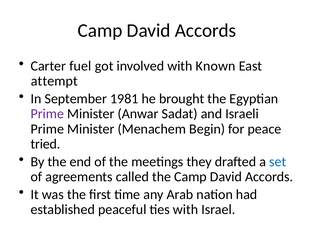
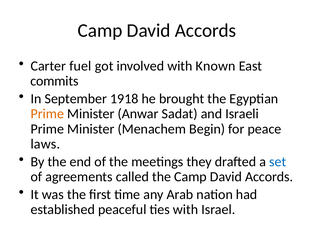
attempt: attempt -> commits
1981: 1981 -> 1918
Prime at (47, 114) colour: purple -> orange
tried: tried -> laws
